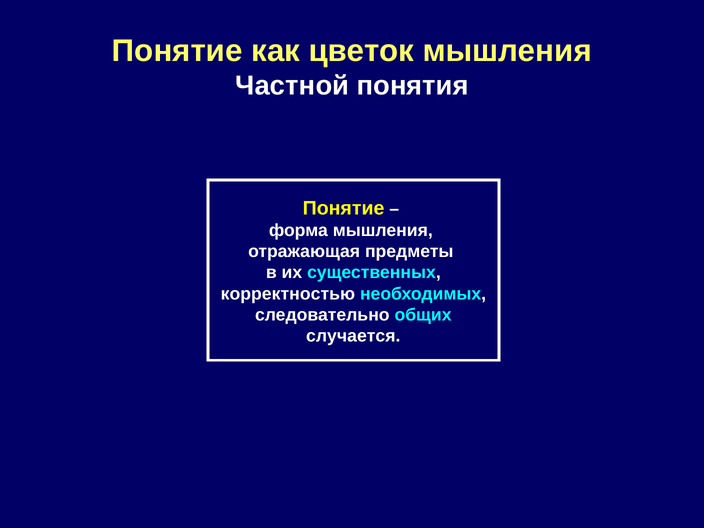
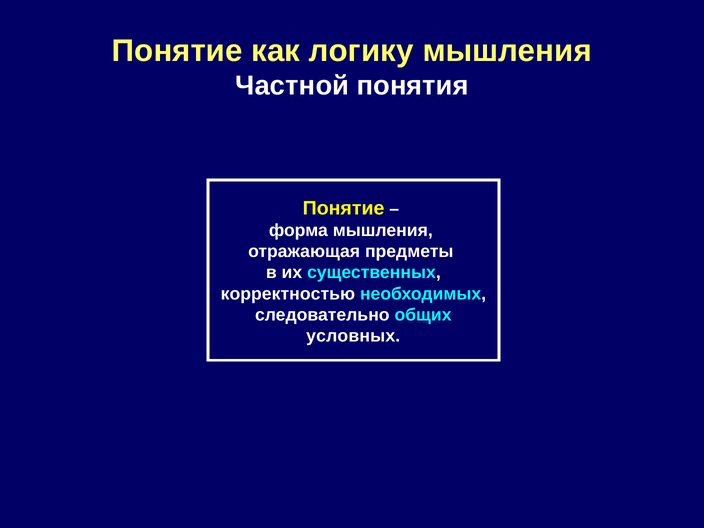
цветок: цветок -> логику
случается: случается -> условных
